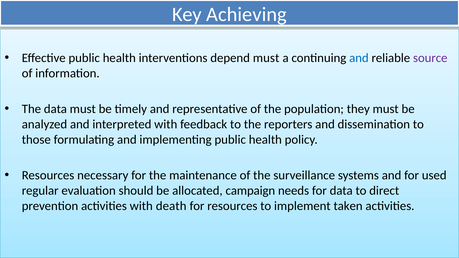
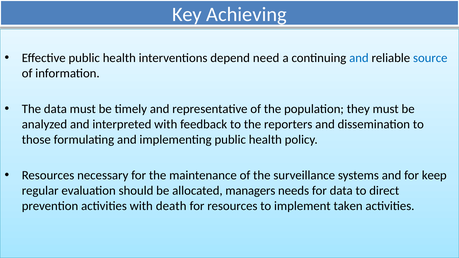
depend must: must -> need
source colour: purple -> blue
used: used -> keep
campaign: campaign -> managers
